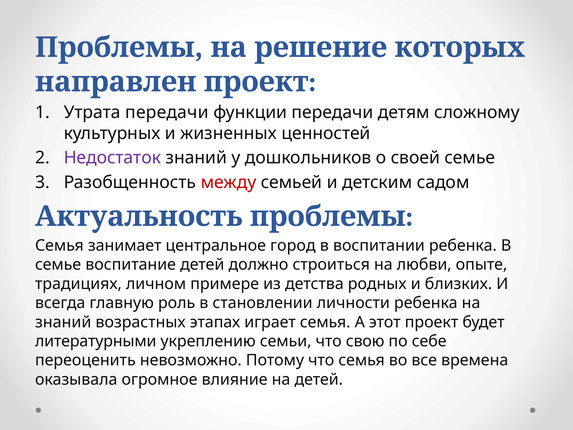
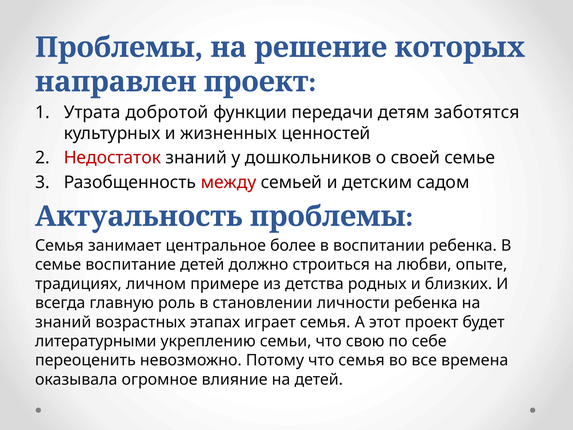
Утрата передачи: передачи -> добротой
сложному: сложному -> заботятся
Недостаток colour: purple -> red
город: город -> более
